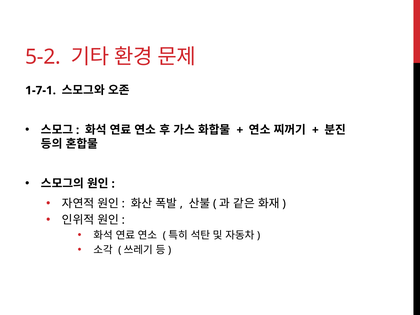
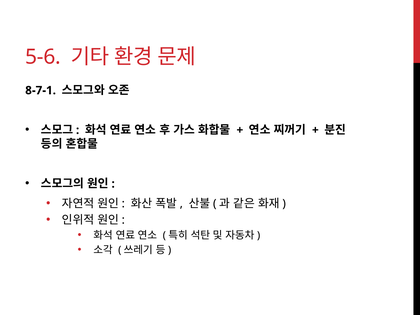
5-2: 5-2 -> 5-6
1-7-1: 1-7-1 -> 8-7-1
